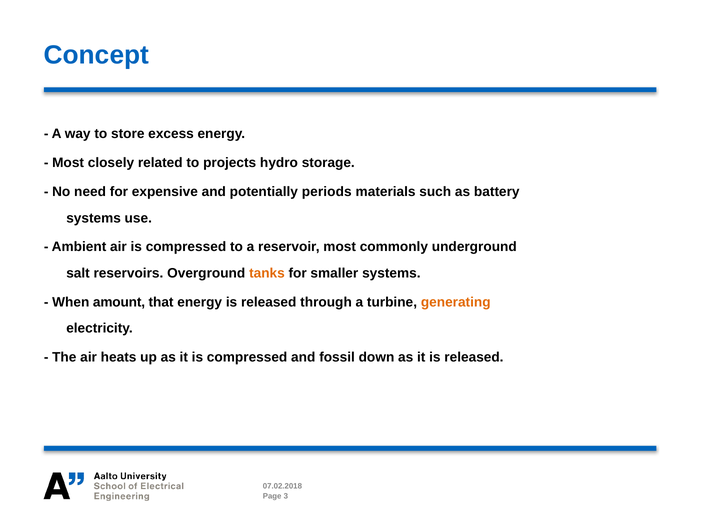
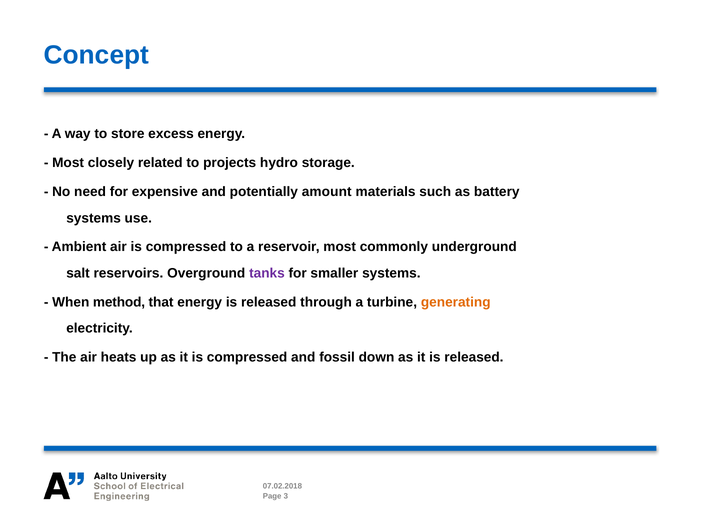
periods: periods -> amount
tanks colour: orange -> purple
amount: amount -> method
